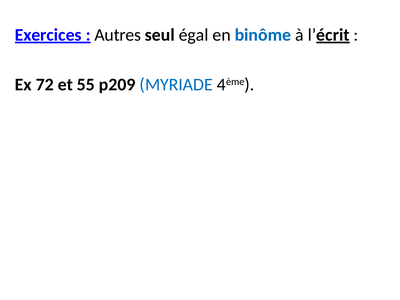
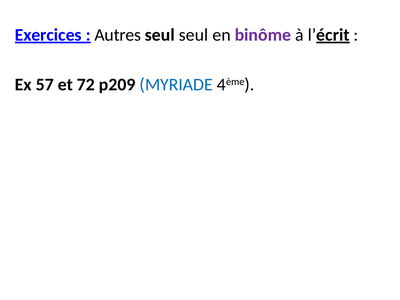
seul égal: égal -> seul
binôme colour: blue -> purple
72: 72 -> 57
55: 55 -> 72
